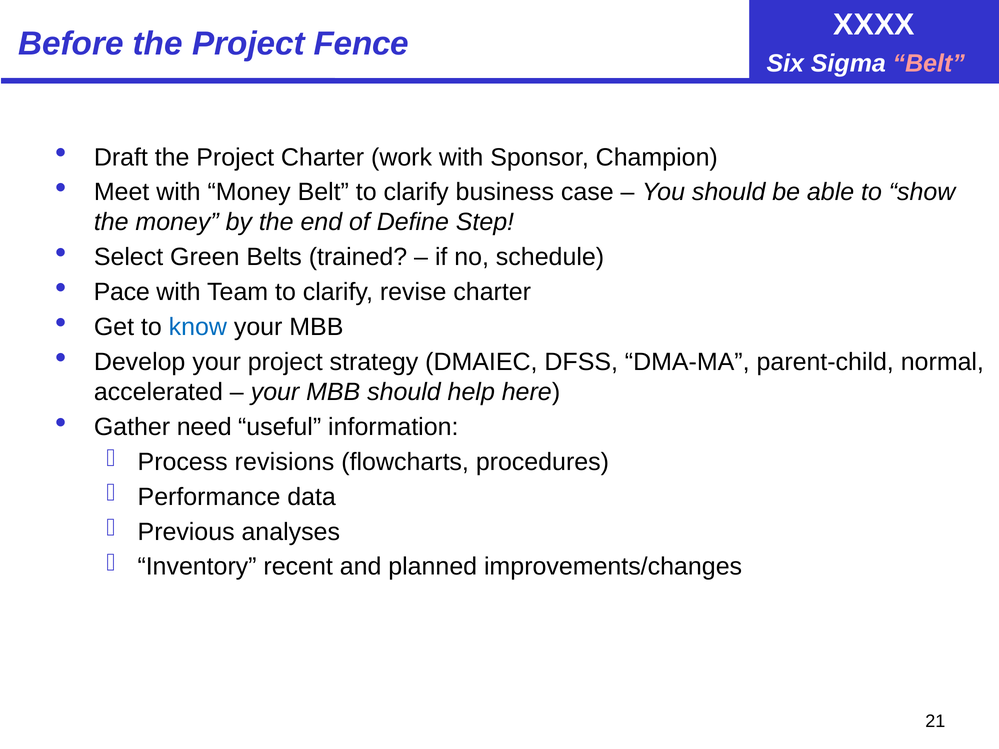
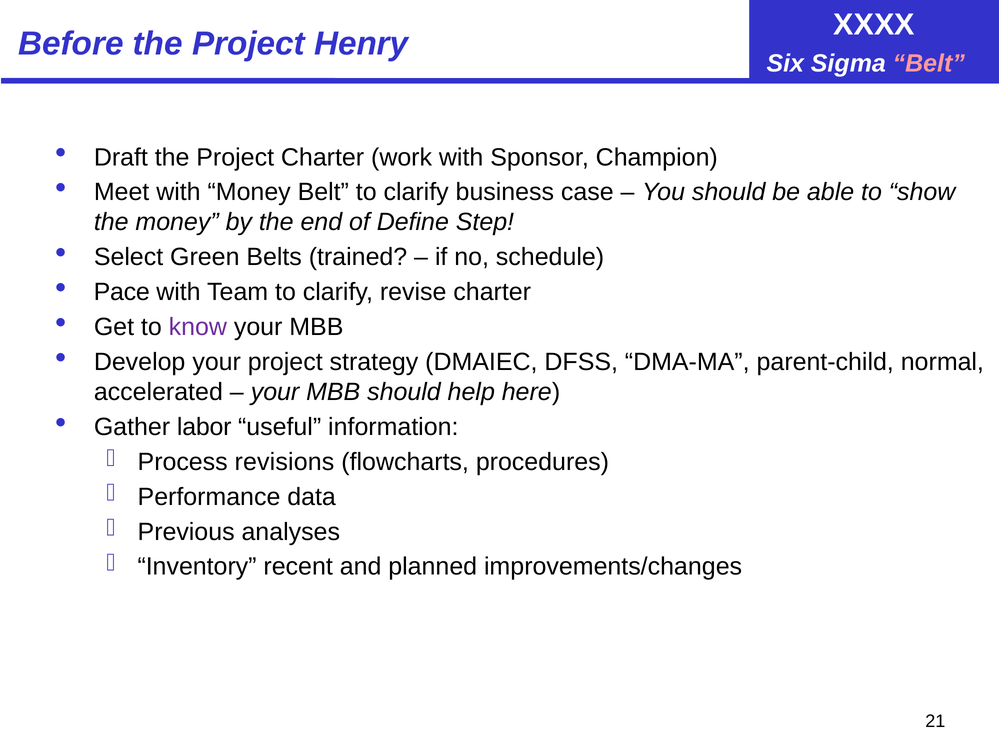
Fence: Fence -> Henry
know colour: blue -> purple
need: need -> labor
